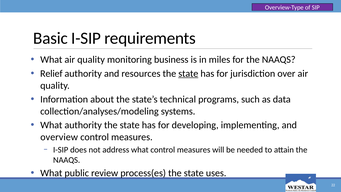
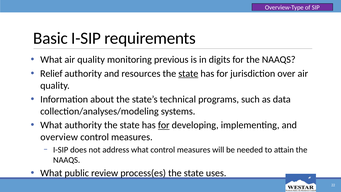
business: business -> previous
miles: miles -> digits
for at (164, 125) underline: none -> present
